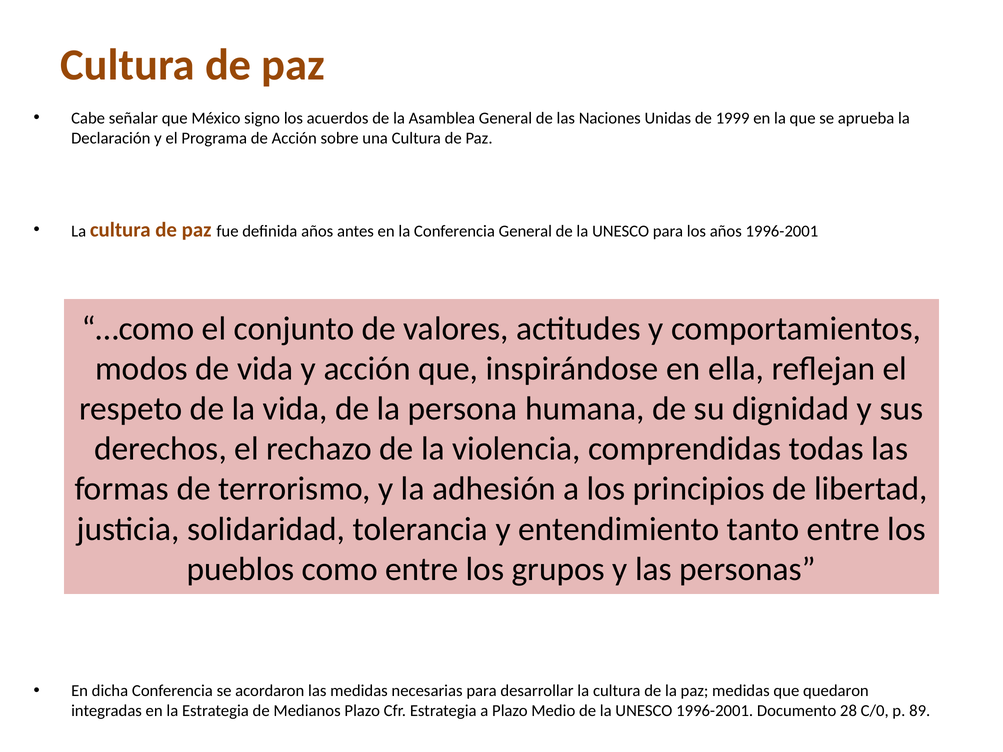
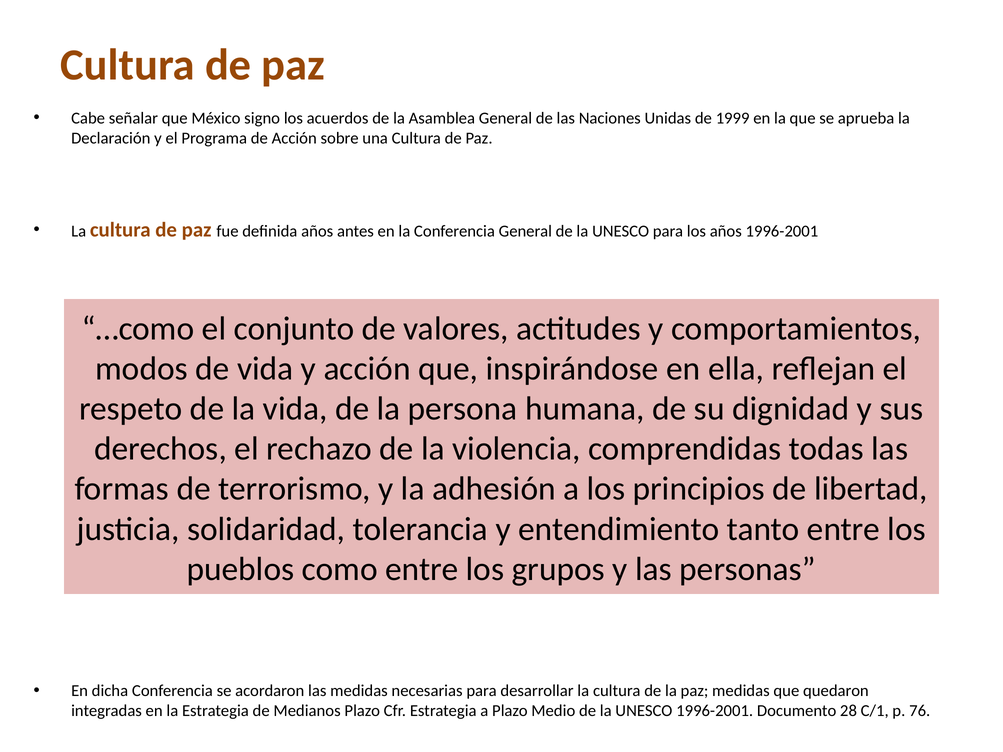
C/0: C/0 -> C/1
89: 89 -> 76
